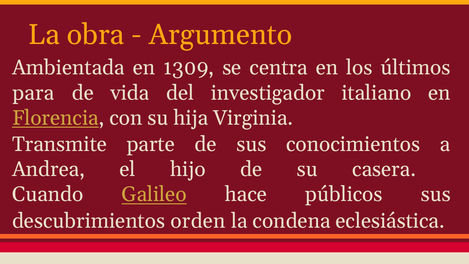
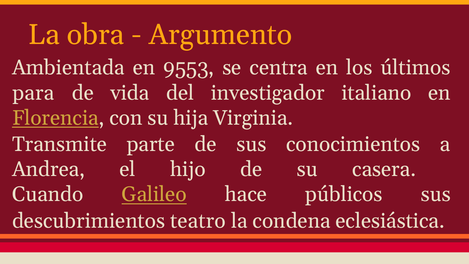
1309: 1309 -> 9553
orden: orden -> teatro
